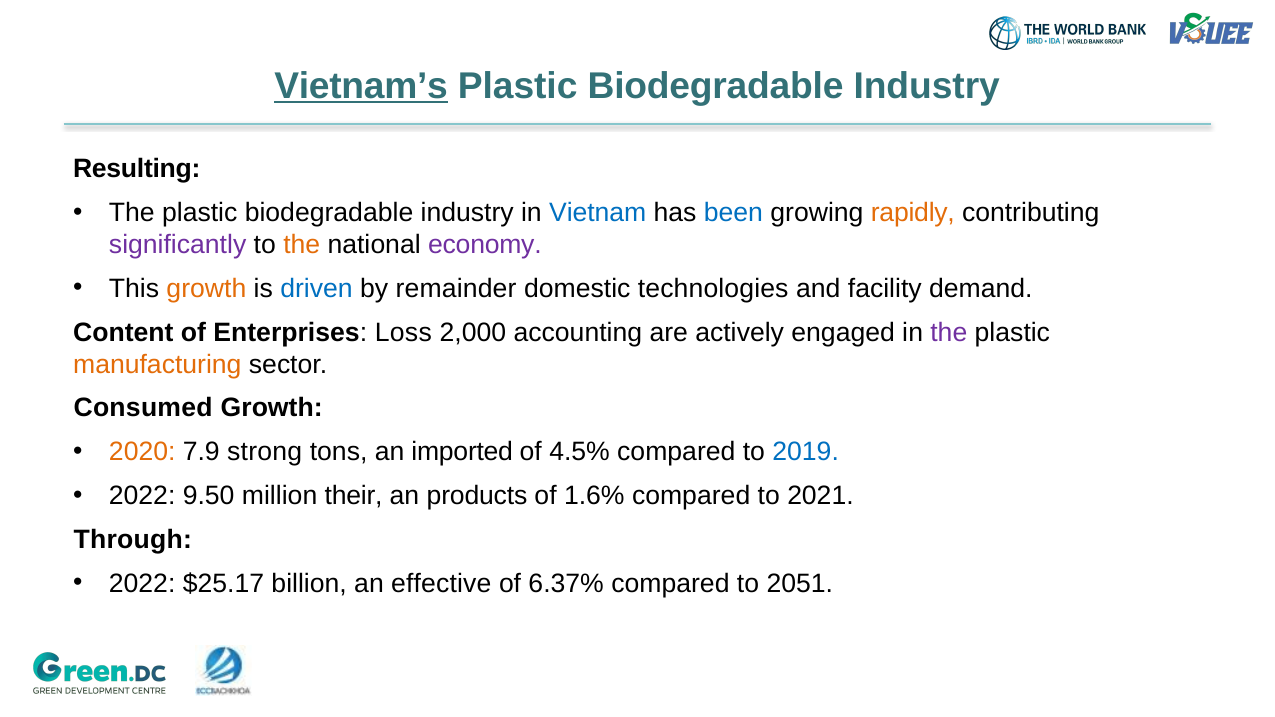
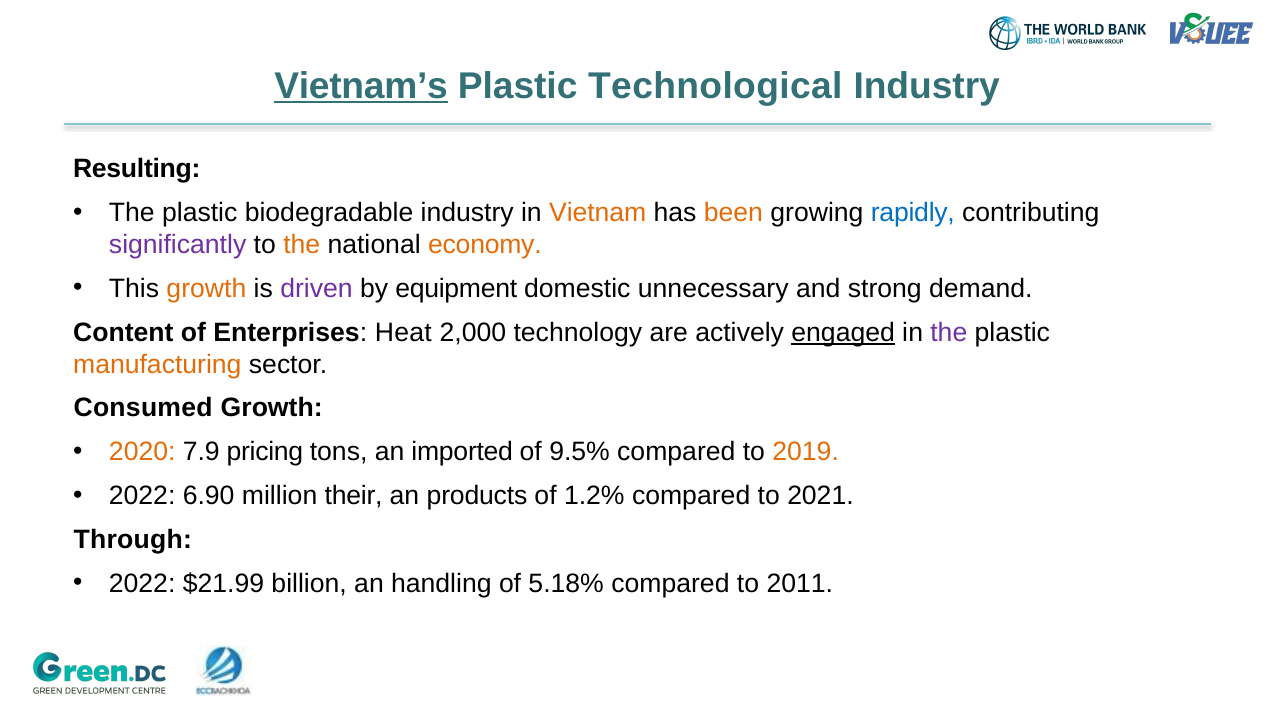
Biodegradable at (716, 86): Biodegradable -> Technological
Vietnam colour: blue -> orange
been colour: blue -> orange
rapidly colour: orange -> blue
economy colour: purple -> orange
driven colour: blue -> purple
remainder: remainder -> equipment
technologies: technologies -> unnecessary
facility: facility -> strong
Loss: Loss -> Heat
accounting: accounting -> technology
engaged underline: none -> present
strong: strong -> pricing
4.5%: 4.5% -> 9.5%
2019 colour: blue -> orange
9.50: 9.50 -> 6.90
1.6%: 1.6% -> 1.2%
$25.17: $25.17 -> $21.99
effective: effective -> handling
6.37%: 6.37% -> 5.18%
2051: 2051 -> 2011
